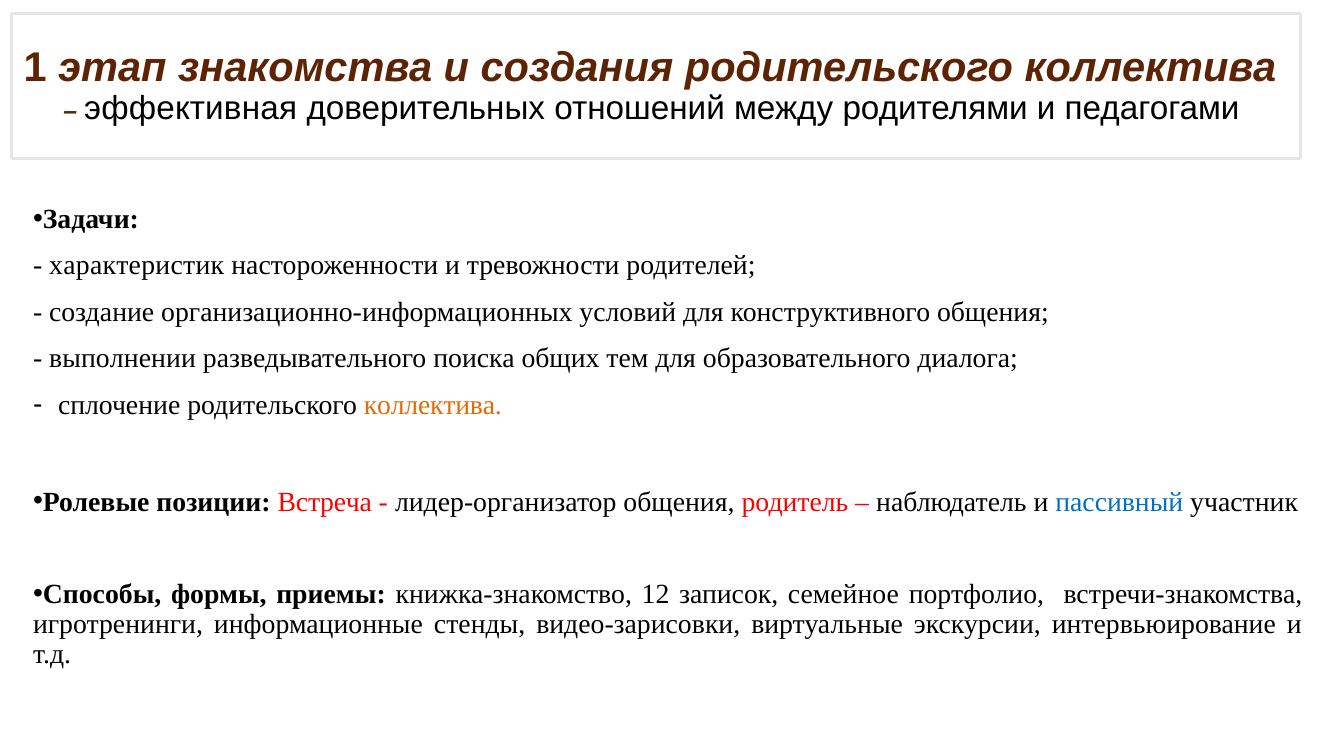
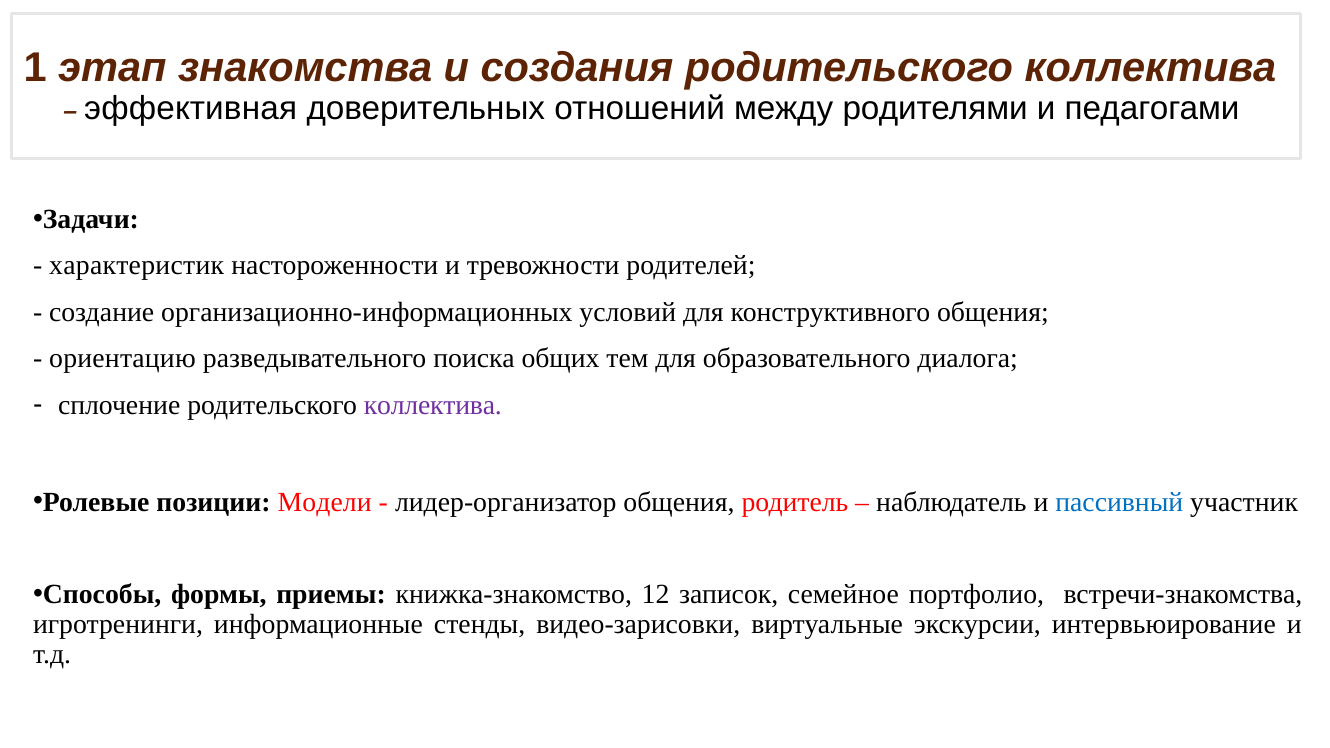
выполнении: выполнении -> ориентацию
коллектива at (433, 405) colour: orange -> purple
Встреча: Встреча -> Модели
